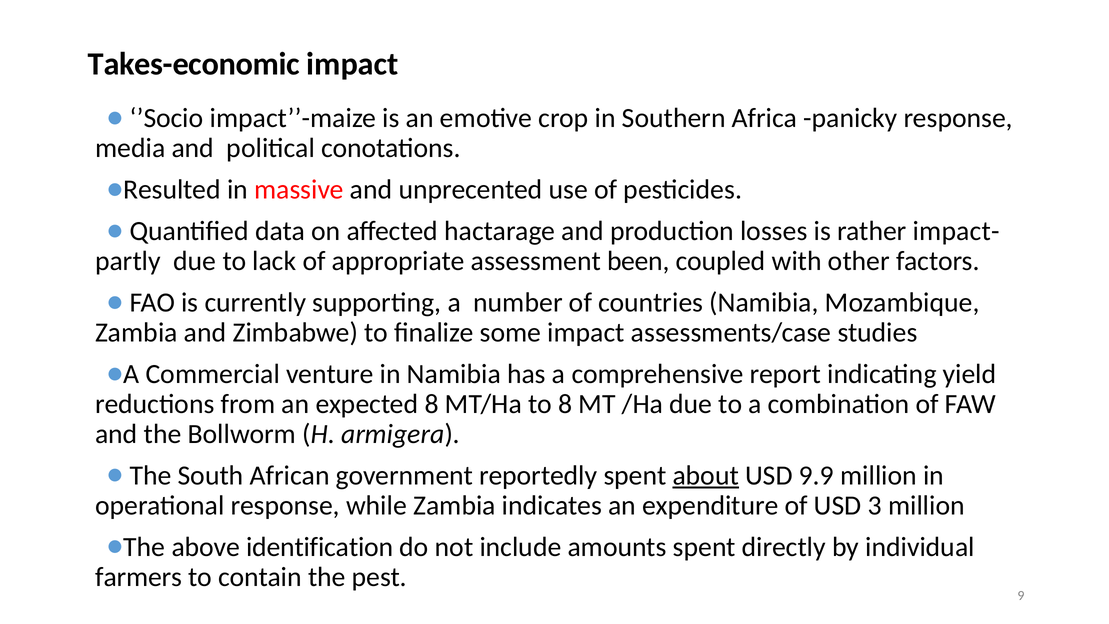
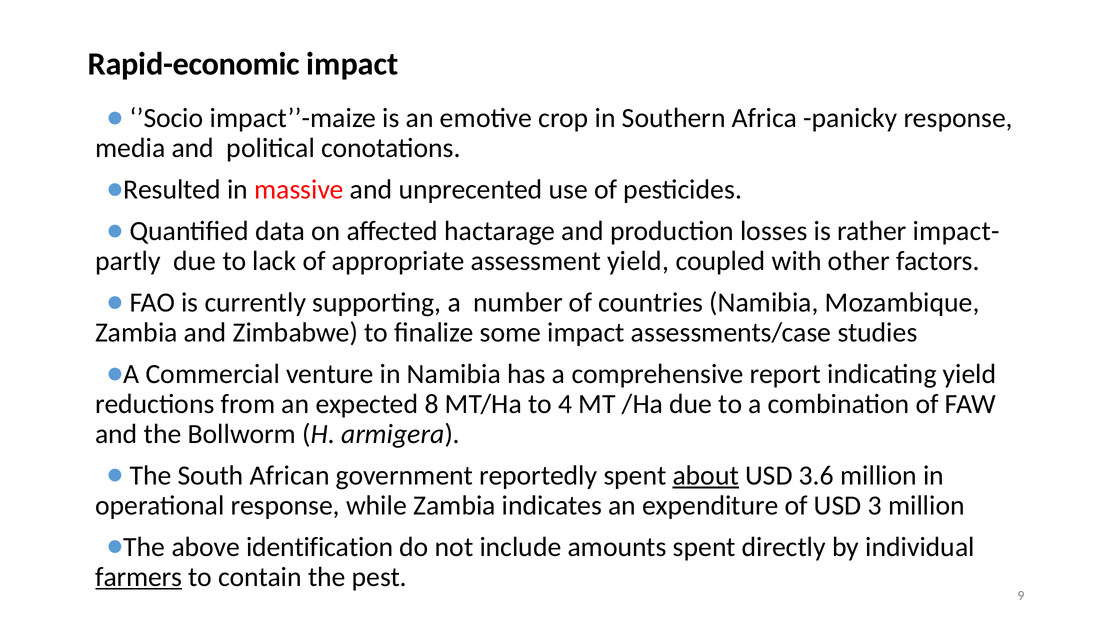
Takes-economic: Takes-economic -> Rapid-economic
assessment been: been -> yield
to 8: 8 -> 4
9.9: 9.9 -> 3.6
farmers underline: none -> present
